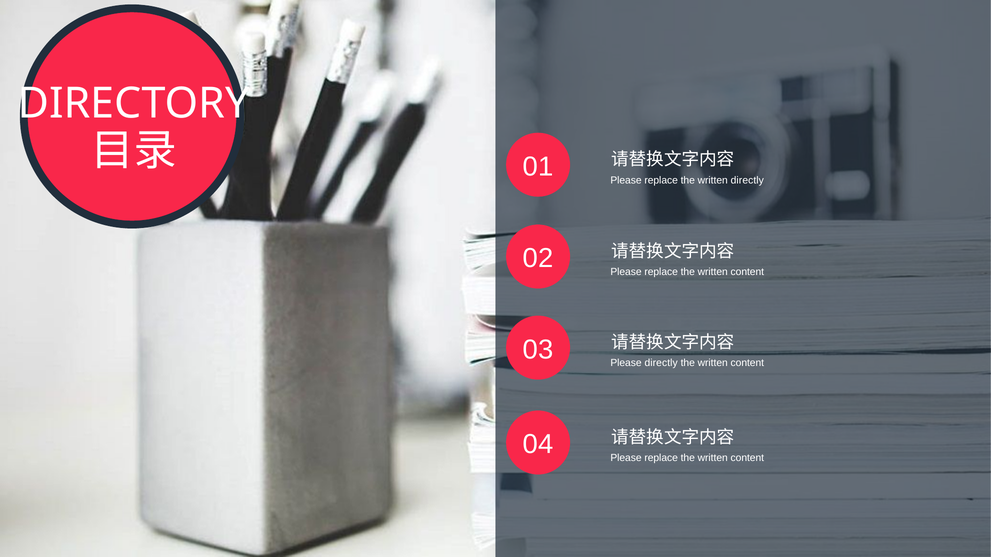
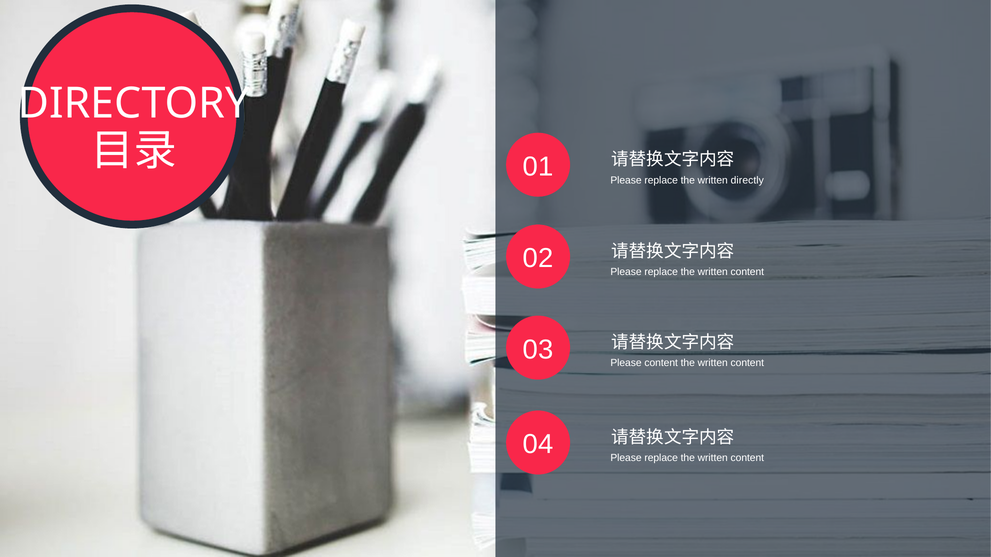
Please directly: directly -> content
